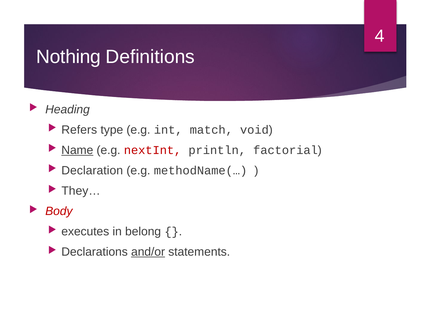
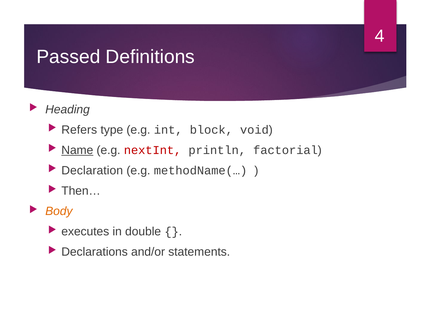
Nothing: Nothing -> Passed
match: match -> block
They…: They… -> Then…
Body colour: red -> orange
belong: belong -> double
and/or underline: present -> none
